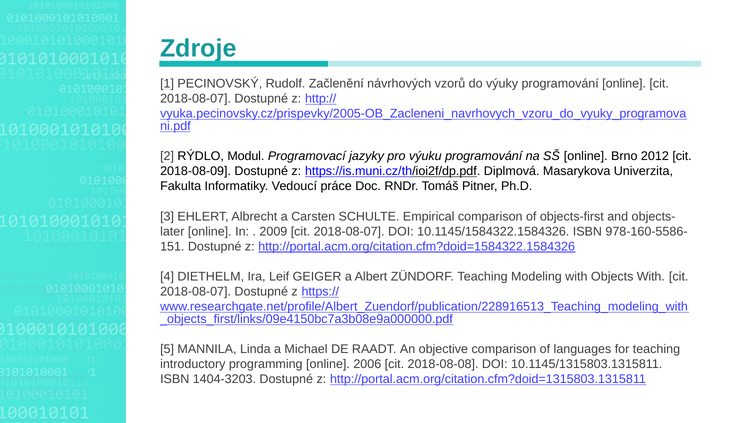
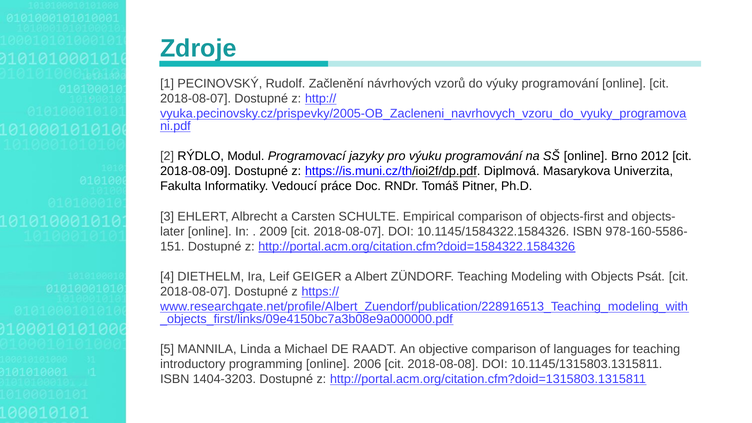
Objects With: With -> Psát
